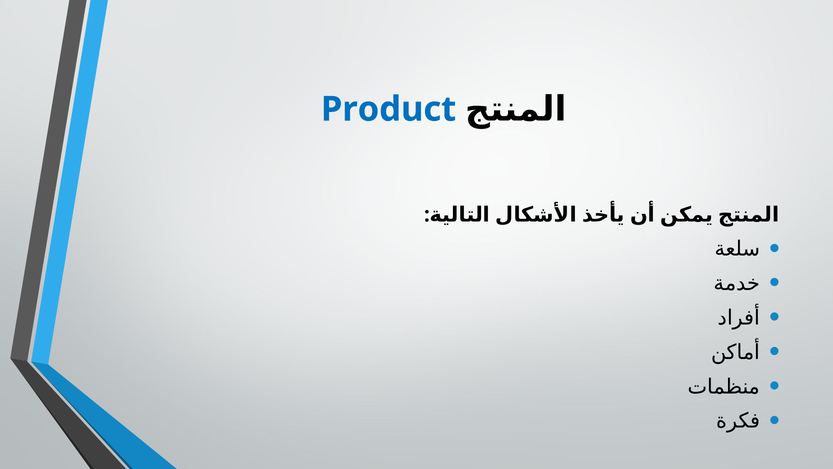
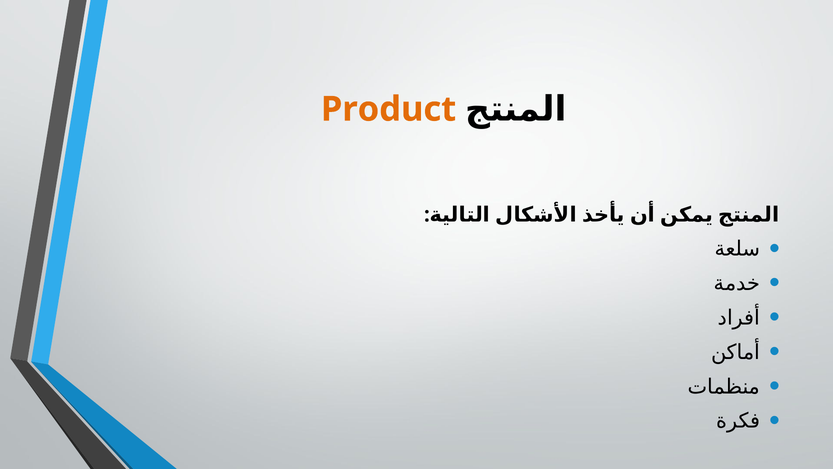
Product colour: blue -> orange
